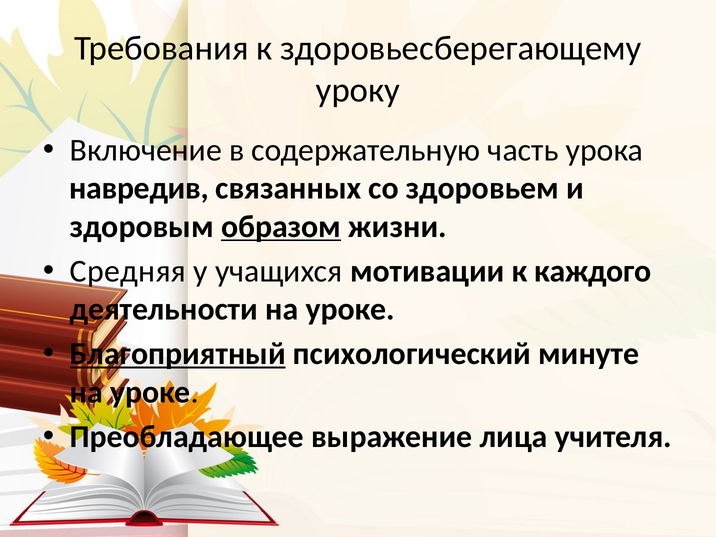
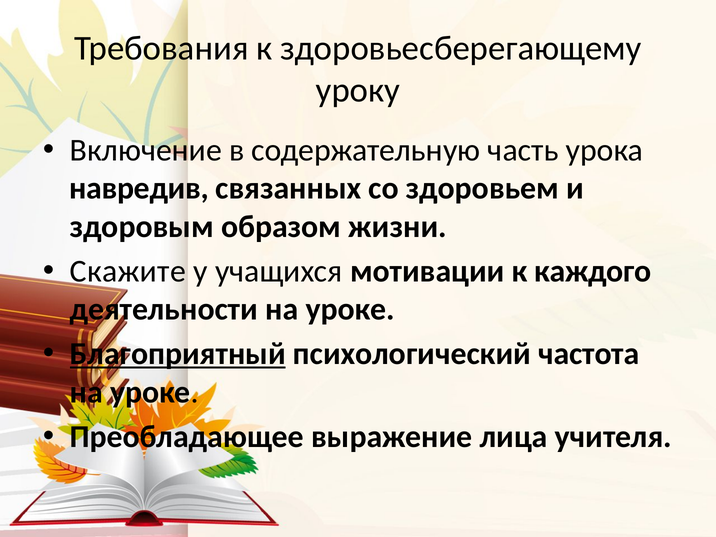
образом underline: present -> none
Средняя: Средняя -> Скажите
минуте: минуте -> частота
